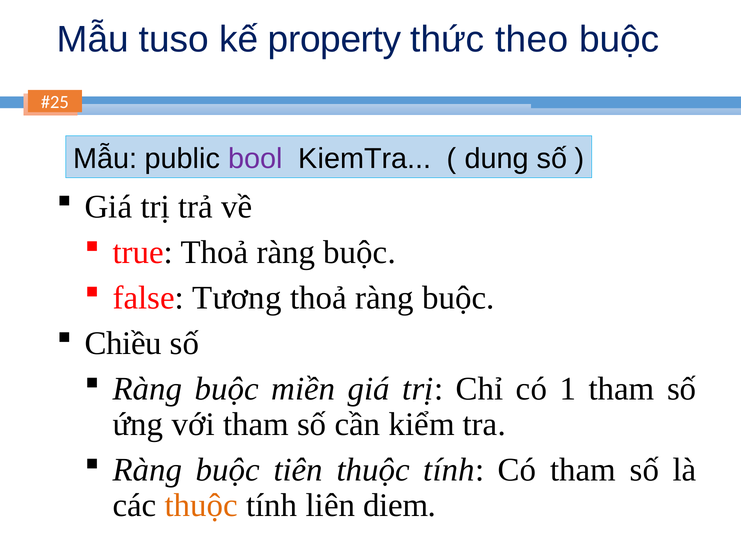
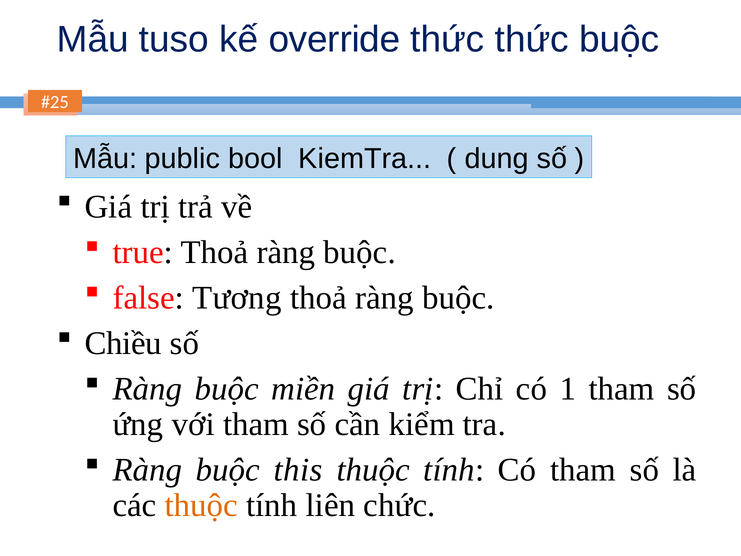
property: property -> override
thức theo: theo -> thức
bool colour: purple -> black
tiên: tiên -> this
diem: diem -> chức
